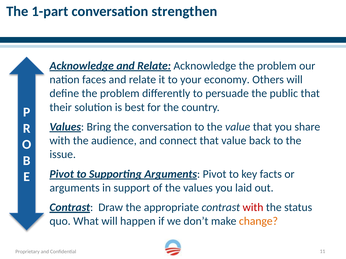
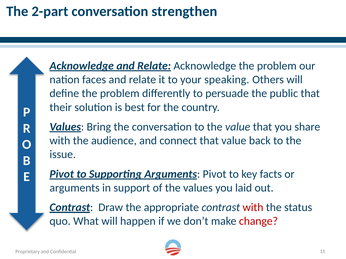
1-part: 1-part -> 2-part
economy: economy -> speaking
change colour: orange -> red
